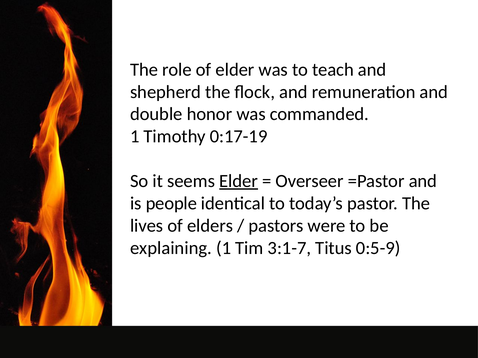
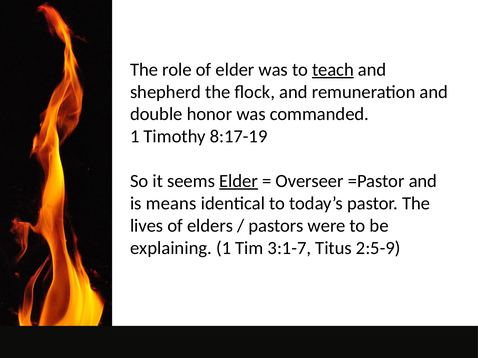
teach underline: none -> present
0:17-19: 0:17-19 -> 8:17-19
people: people -> means
0:5-9: 0:5-9 -> 2:5-9
